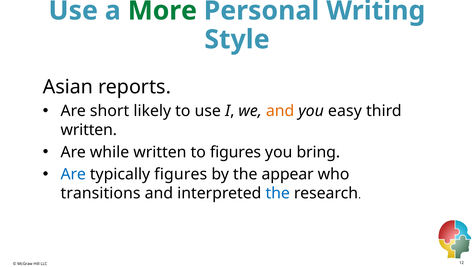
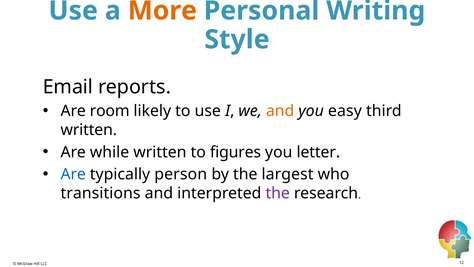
More colour: green -> orange
Asian: Asian -> Email
short: short -> room
bring: bring -> letter
typically figures: figures -> person
appear: appear -> largest
the at (278, 193) colour: blue -> purple
